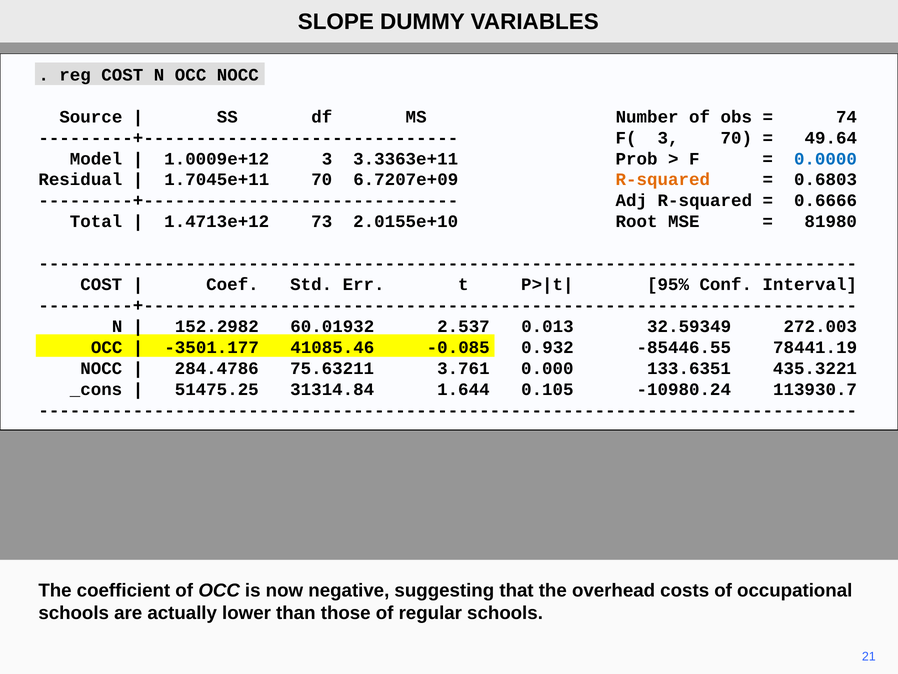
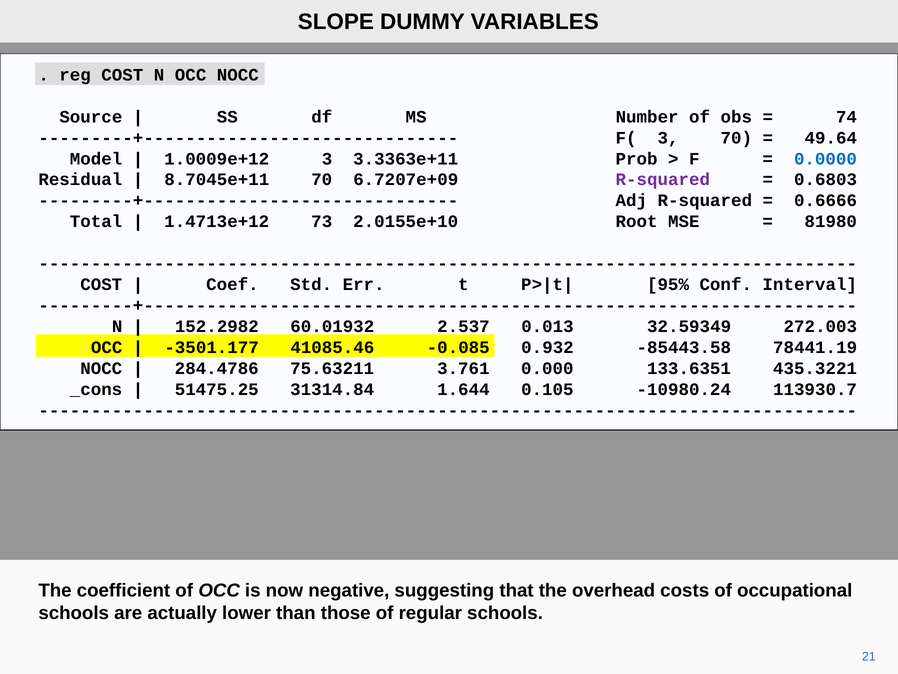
1.7045e+11: 1.7045e+11 -> 8.7045e+11
R-squared at (663, 180) colour: orange -> purple
-85446.55: -85446.55 -> -85443.58
